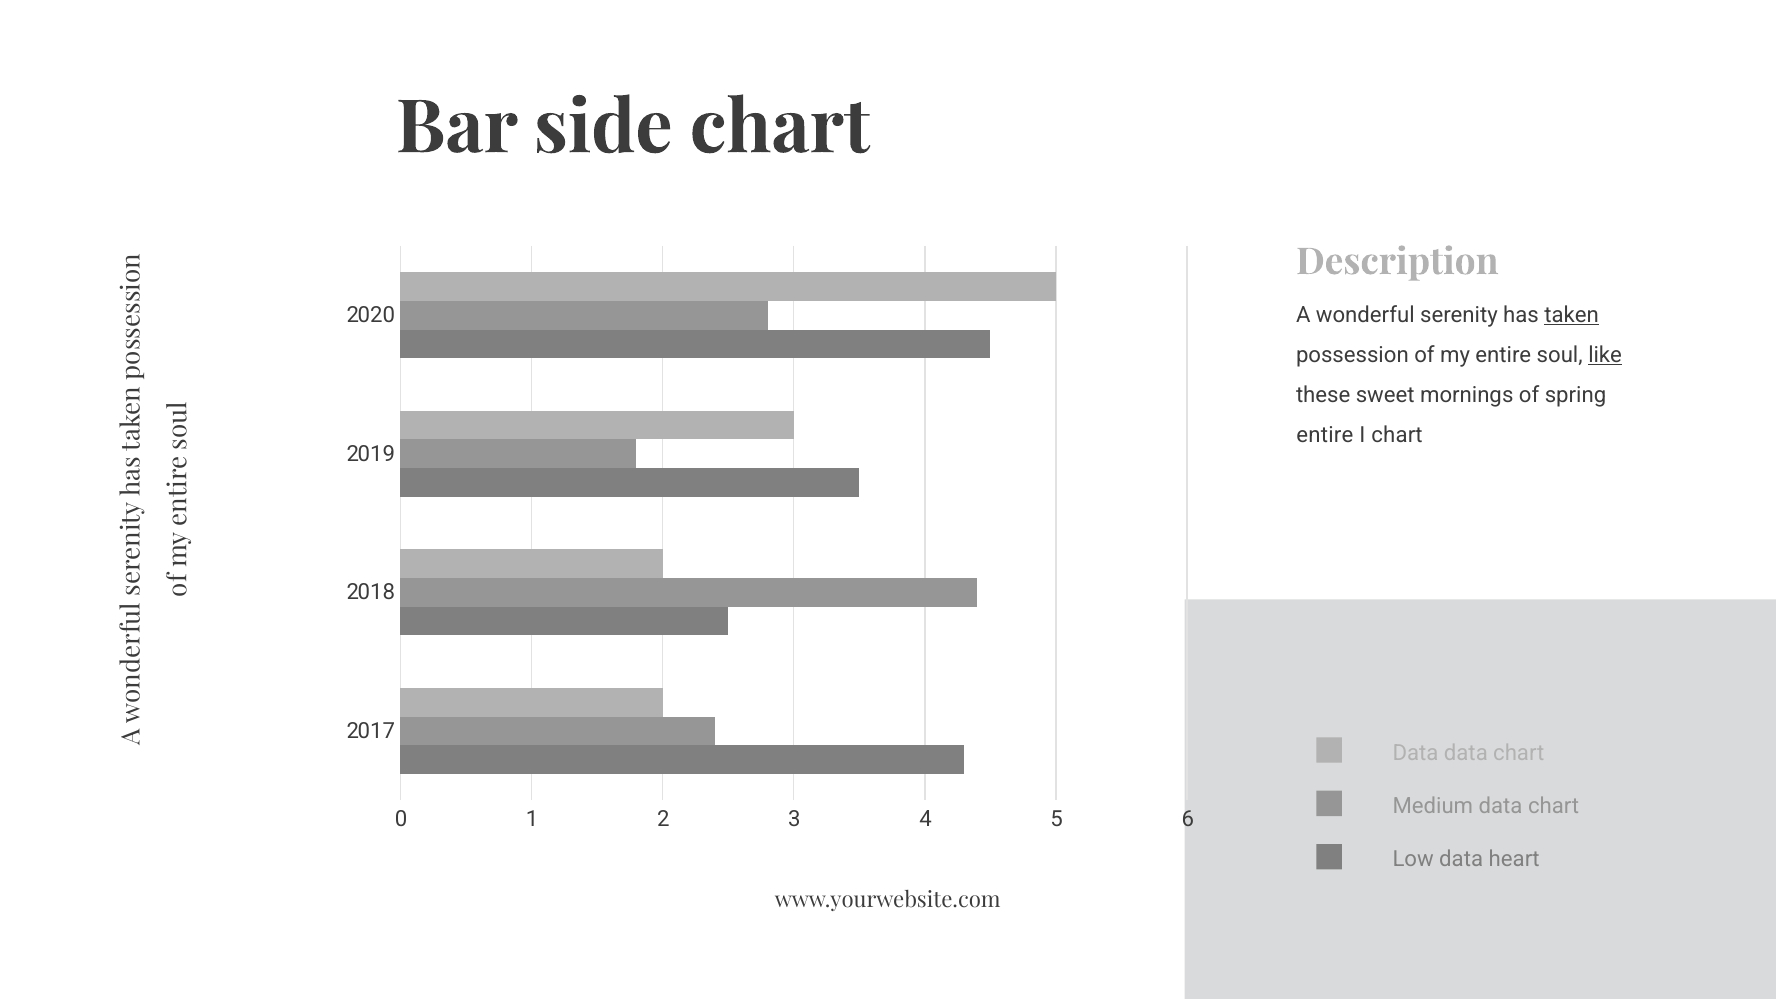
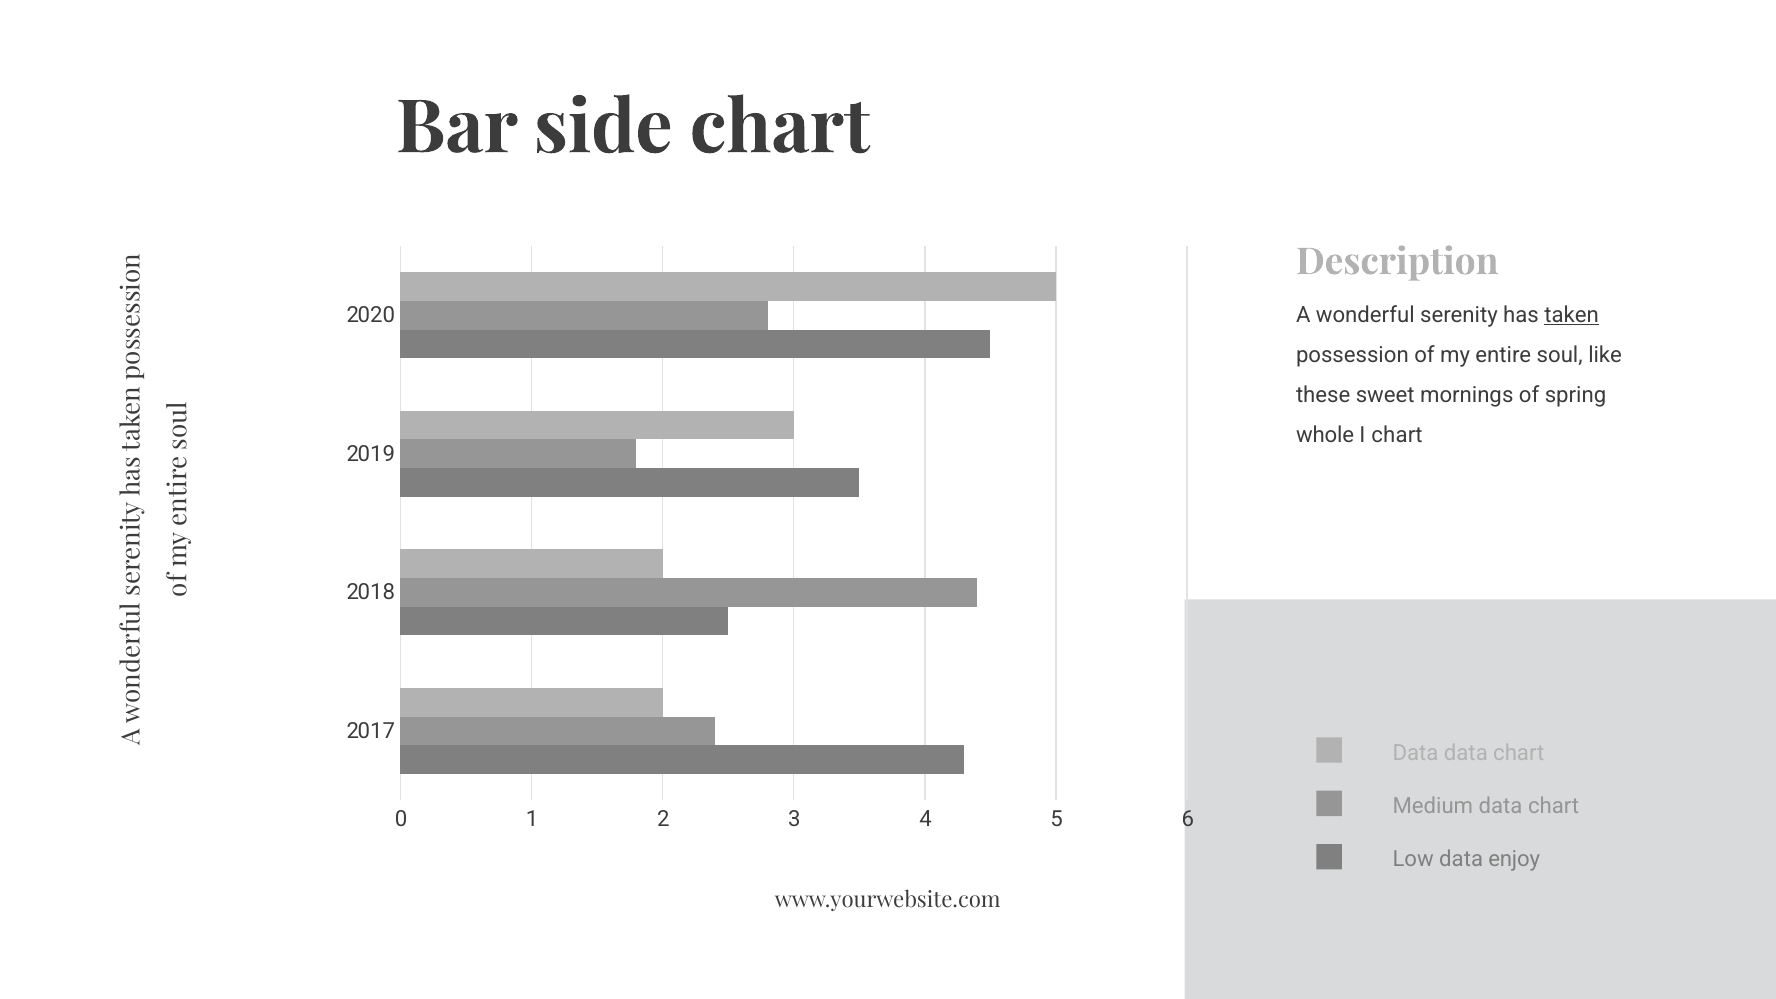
like underline: present -> none
entire at (1325, 435): entire -> whole
heart: heart -> enjoy
